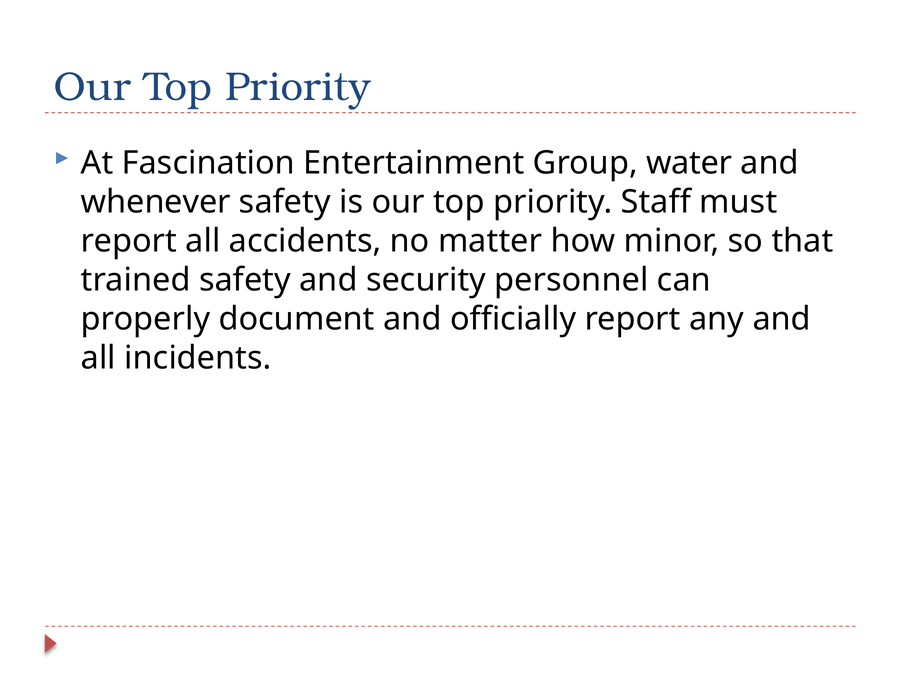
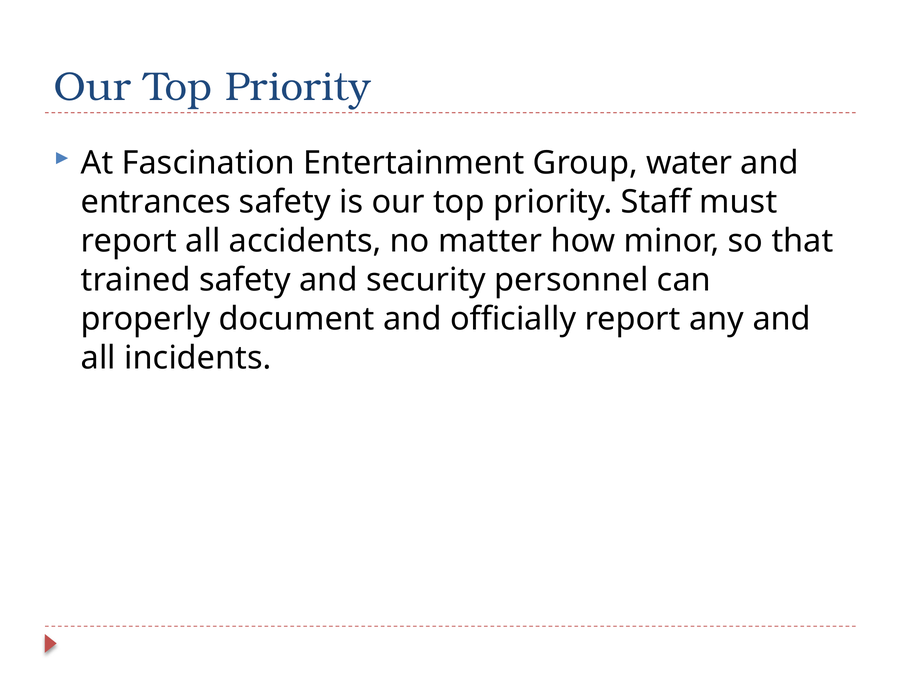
whenever: whenever -> entrances
